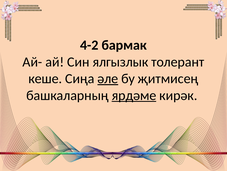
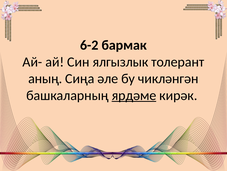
4-2: 4-2 -> 6-2
кеше: кеше -> аның
әле underline: present -> none
җитмисең: җитмисең -> чикләнгән
